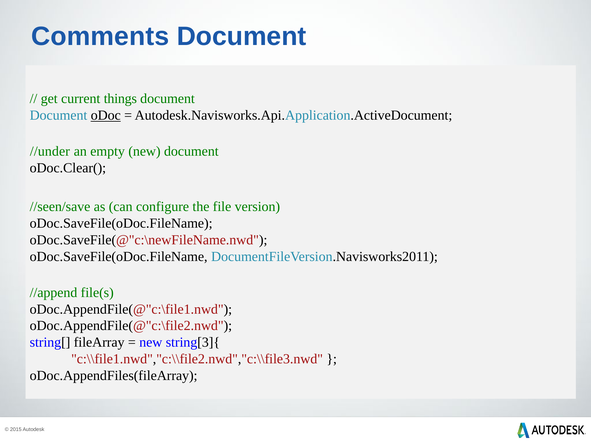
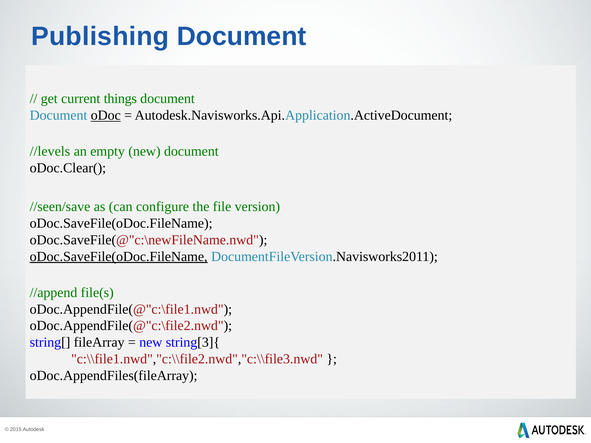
Comments: Comments -> Publishing
//under: //under -> //levels
oDoc.SaveFile(oDoc.FileName at (119, 257) underline: none -> present
